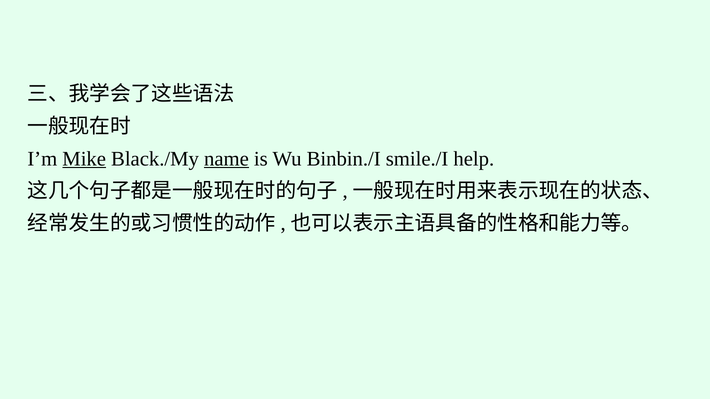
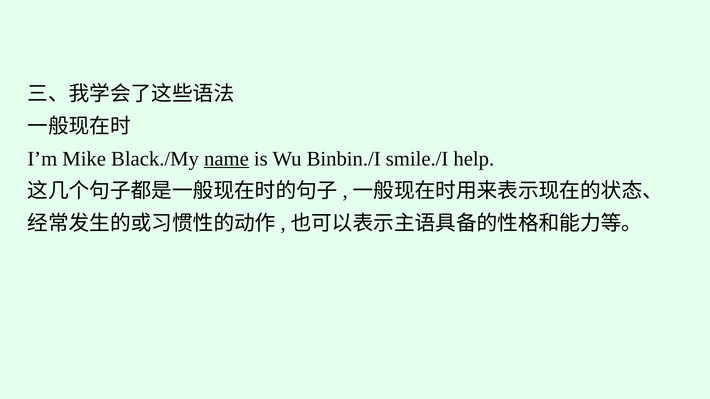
Mike underline: present -> none
